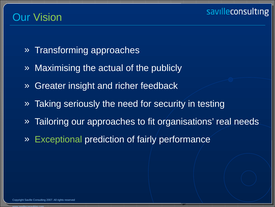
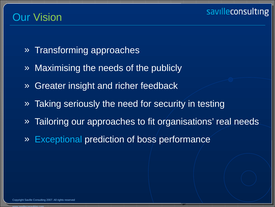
the actual: actual -> needs
Exceptional colour: light green -> light blue
fairly: fairly -> boss
